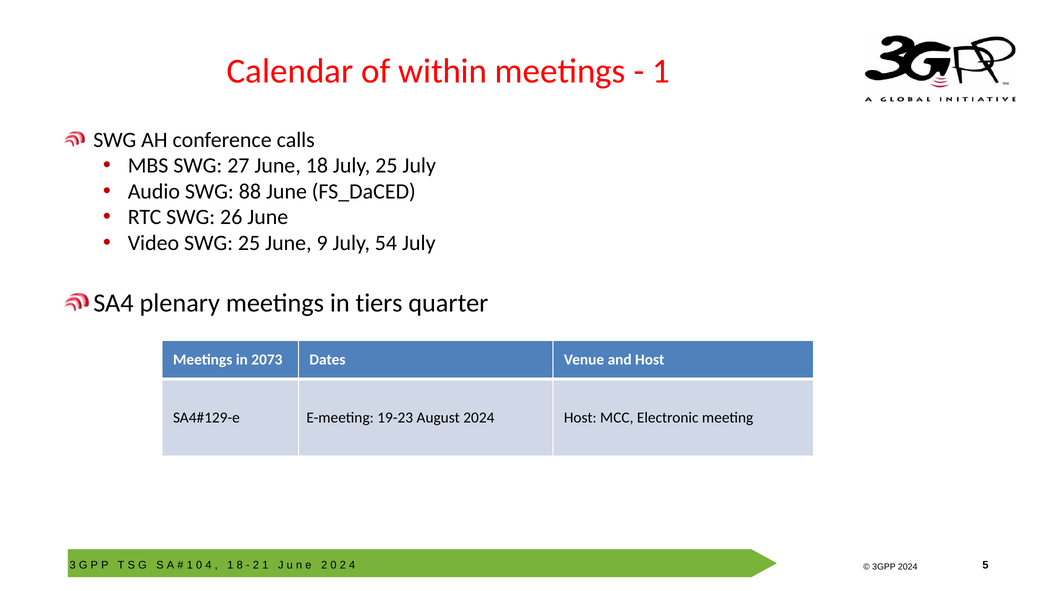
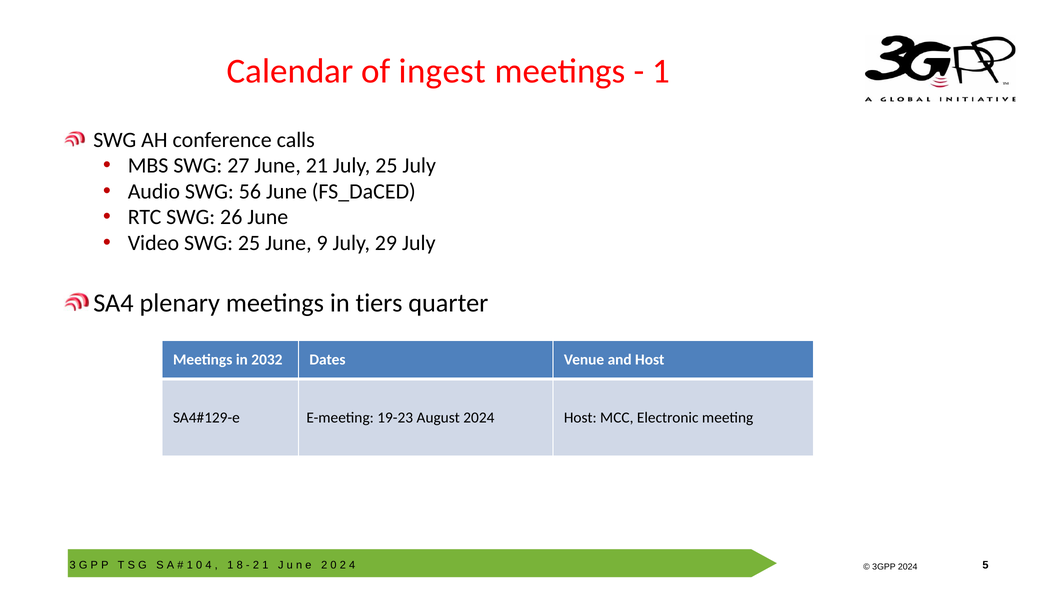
within: within -> ingest
18: 18 -> 21
88: 88 -> 56
54: 54 -> 29
2073: 2073 -> 2032
